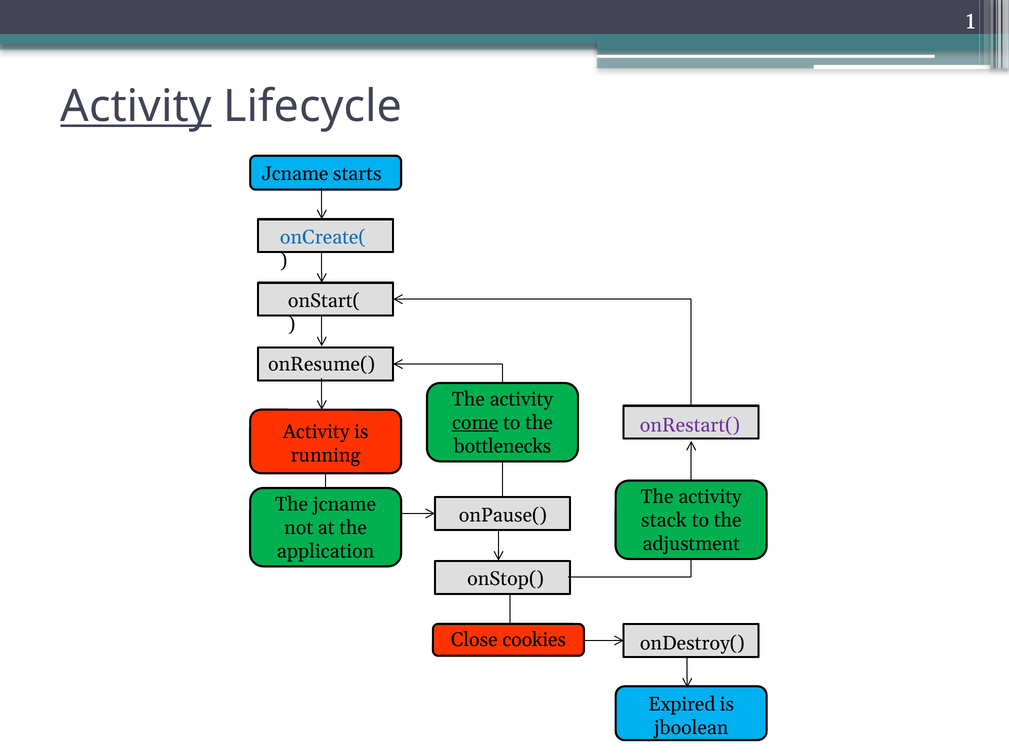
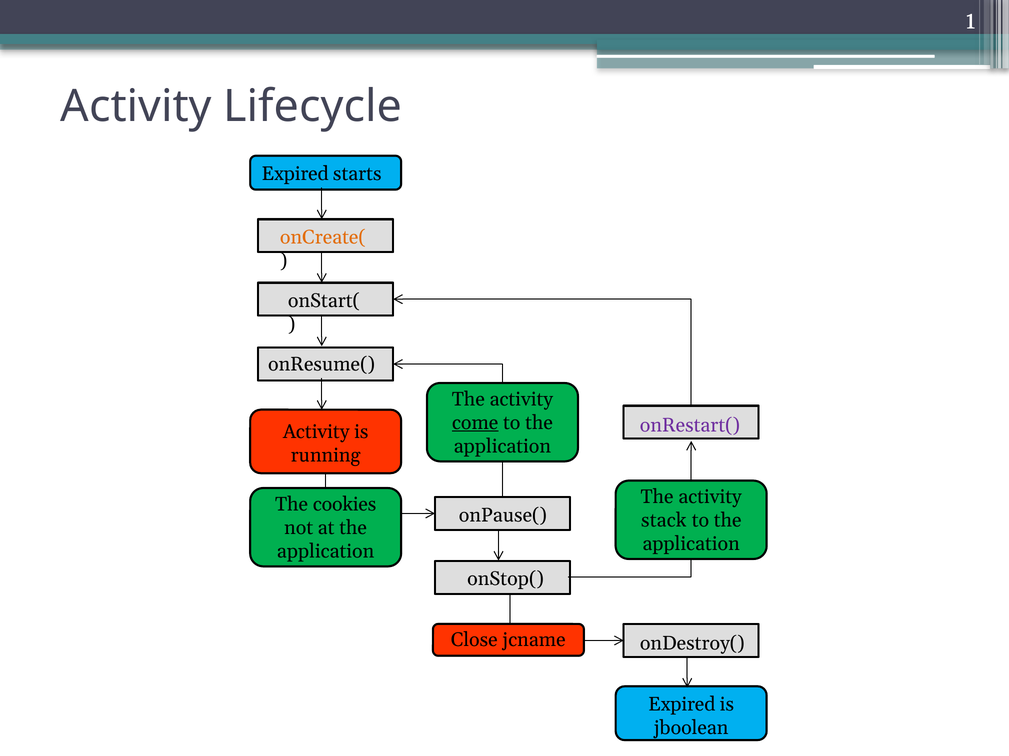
Activity at (136, 107) underline: present -> none
Jcname at (295, 174): Jcname -> Expired
onCreate( colour: blue -> orange
bottlenecks at (503, 447): bottlenecks -> application
The jcname: jcname -> cookies
adjustment at (691, 544): adjustment -> application
cookies: cookies -> jcname
